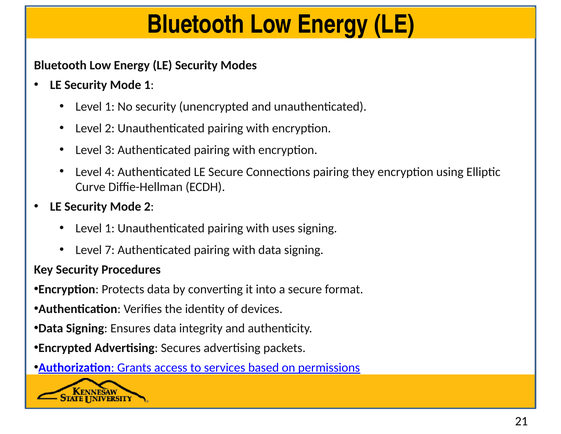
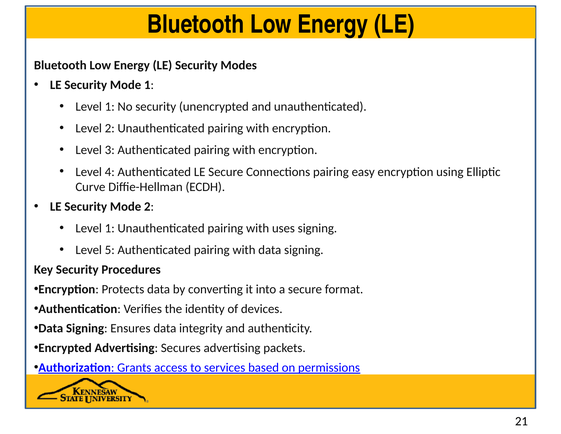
they: they -> easy
7: 7 -> 5
